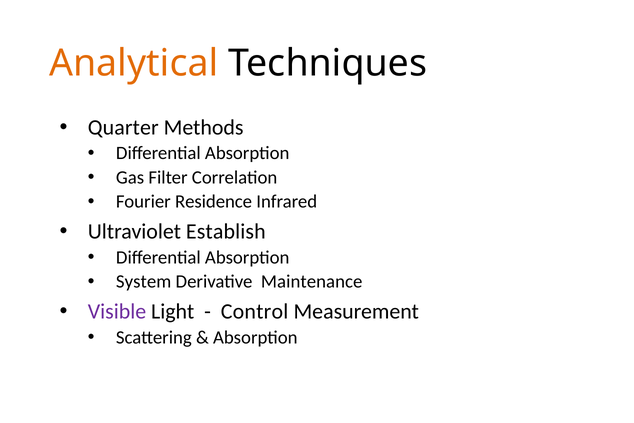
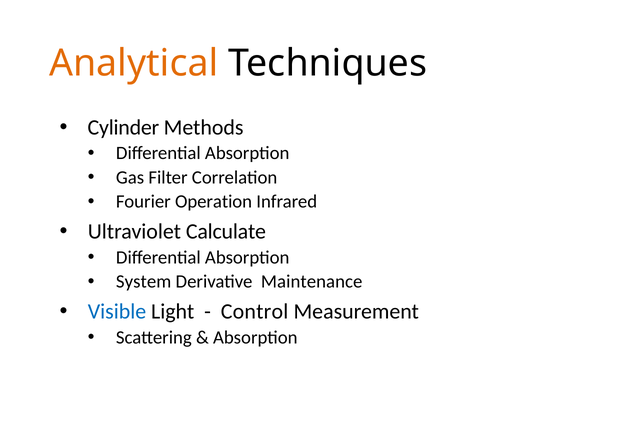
Quarter: Quarter -> Cylinder
Residence: Residence -> Operation
Establish: Establish -> Calculate
Visible colour: purple -> blue
